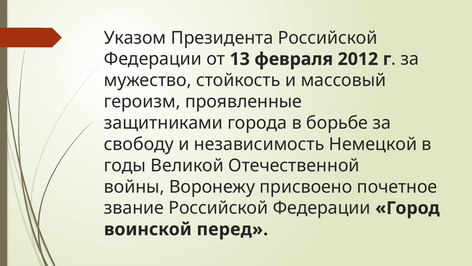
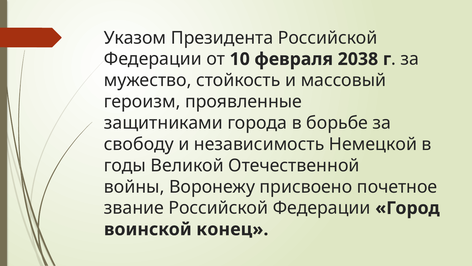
13: 13 -> 10
2012: 2012 -> 2038
перед: перед -> конец
